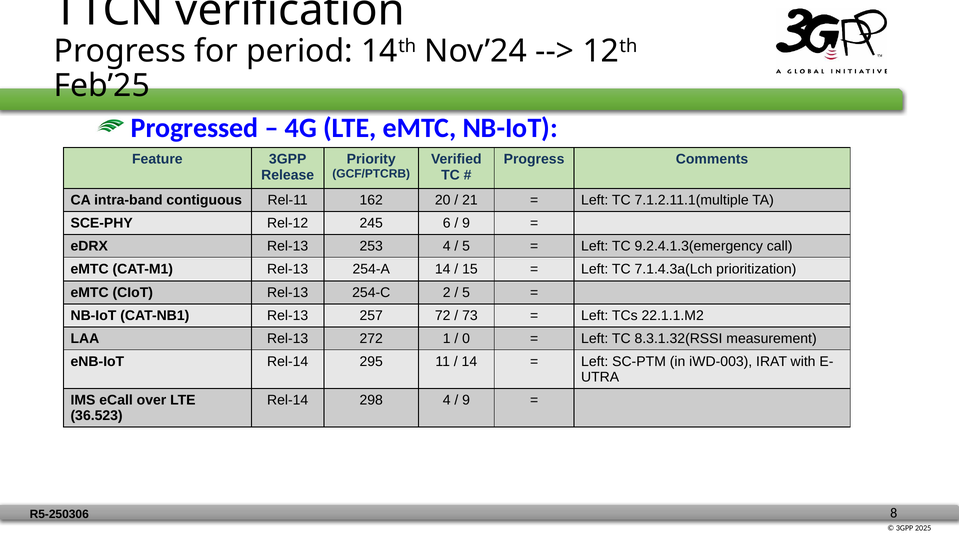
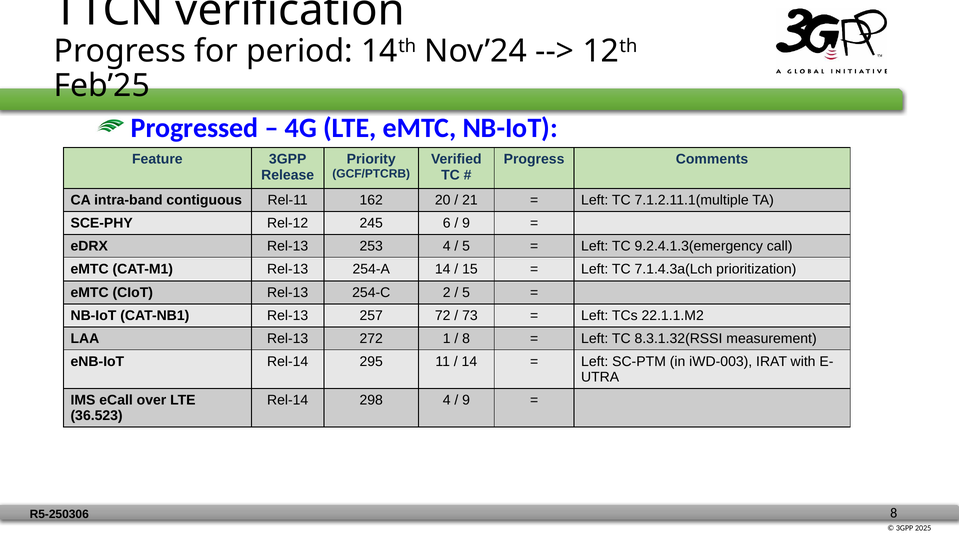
0 at (466, 338): 0 -> 8
